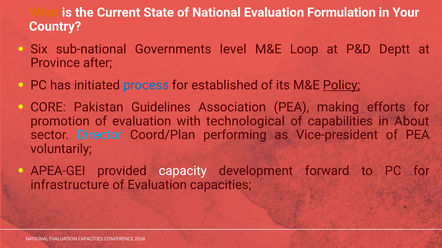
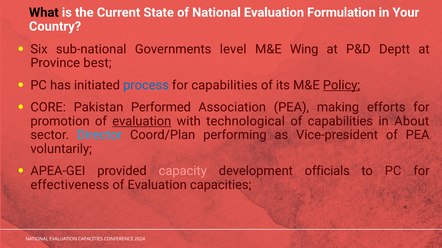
What colour: orange -> black
Loop: Loop -> Wing
after: after -> best
for established: established -> capabilities
Guidelines: Guidelines -> Performed
evaluation at (142, 121) underline: none -> present
capacity colour: white -> pink
forward: forward -> officials
infrastructure: infrastructure -> effectiveness
